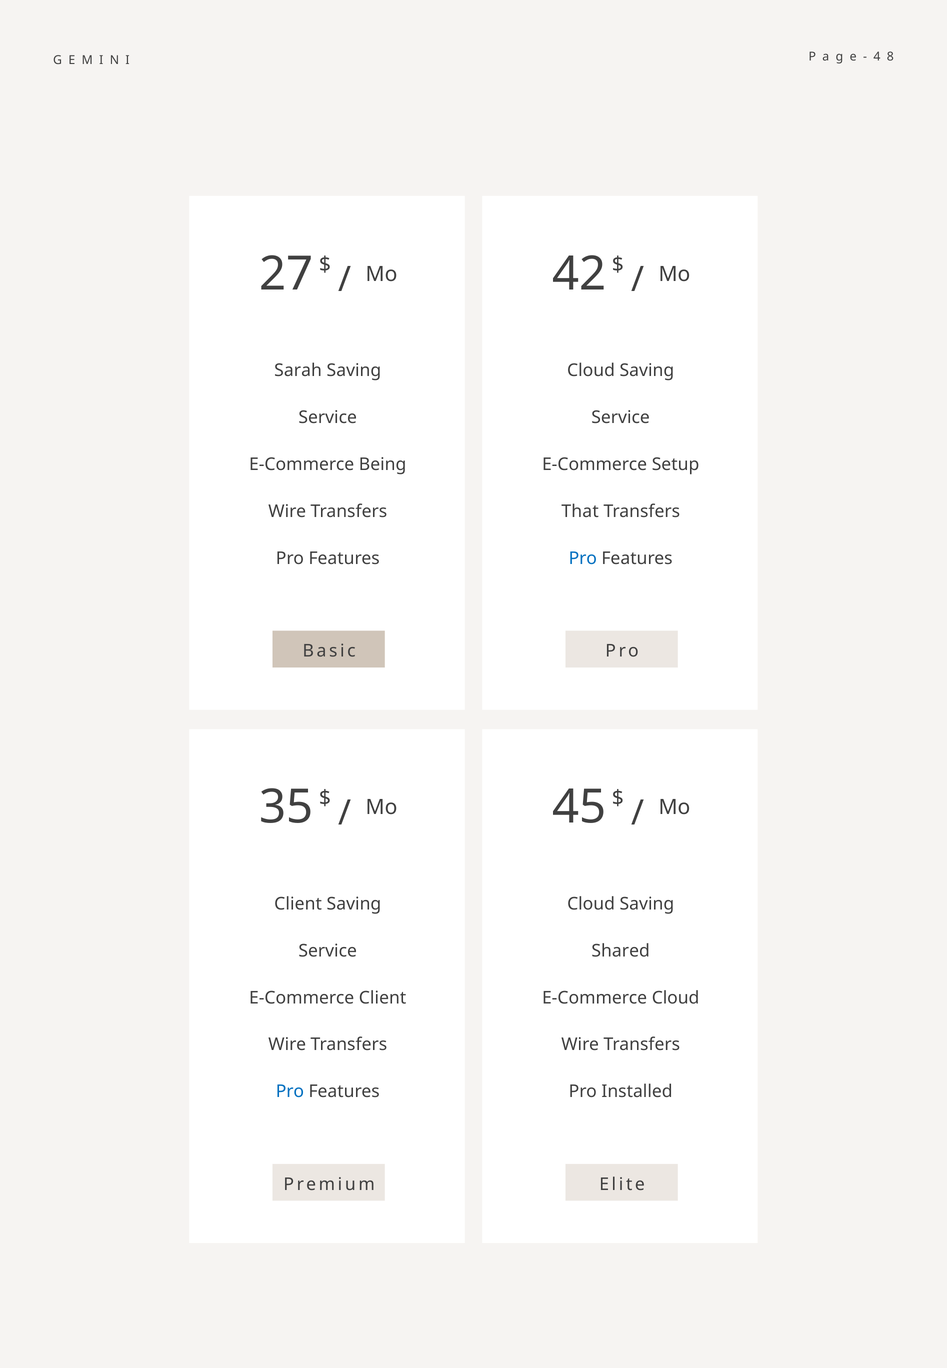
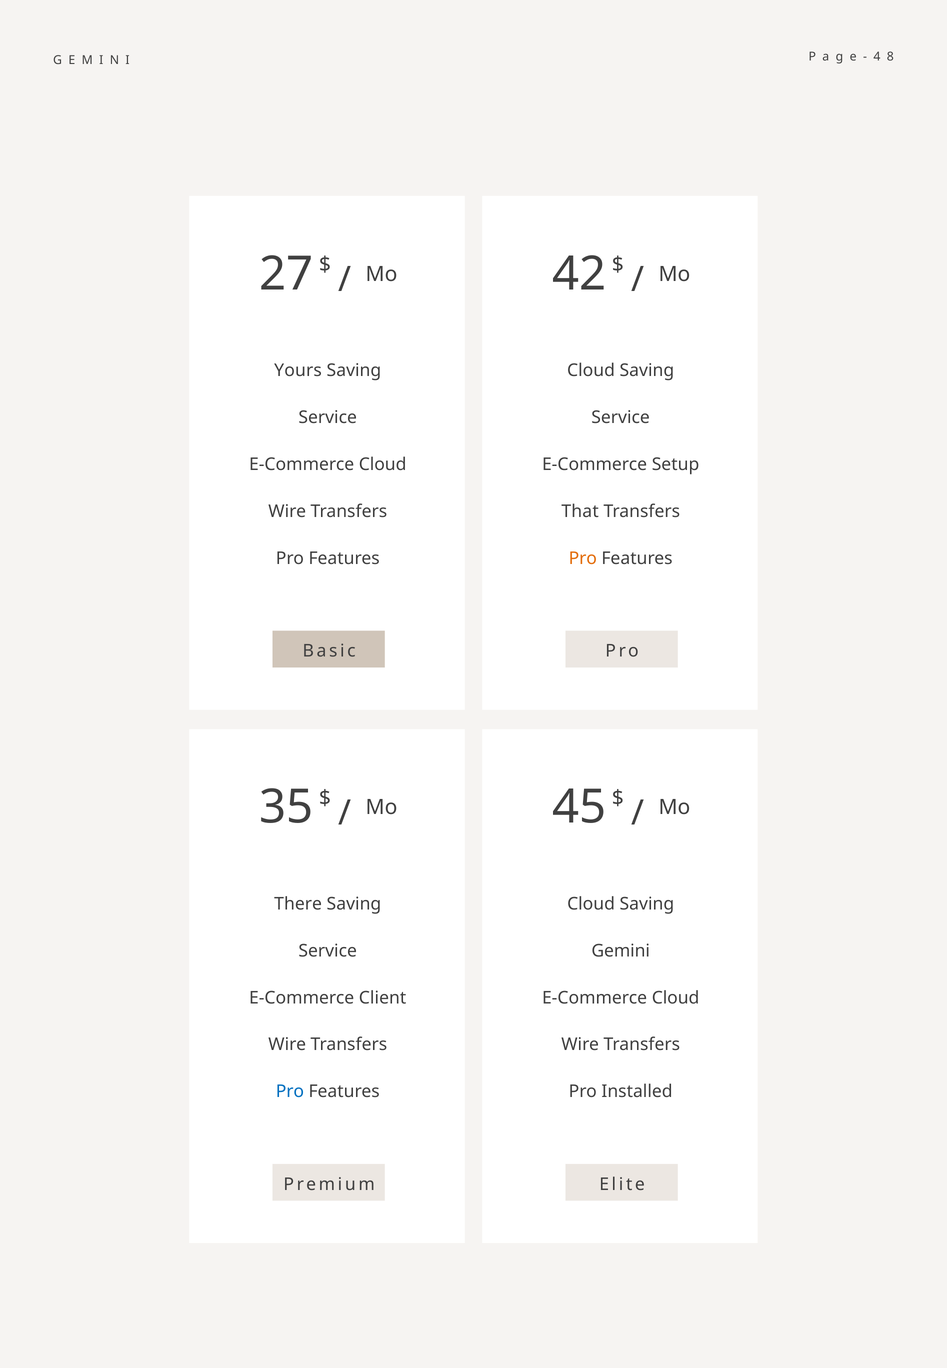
Sarah: Sarah -> Yours
Being at (383, 464): Being -> Cloud
Pro at (583, 558) colour: blue -> orange
Client at (298, 904): Client -> There
Shared: Shared -> Gemini
